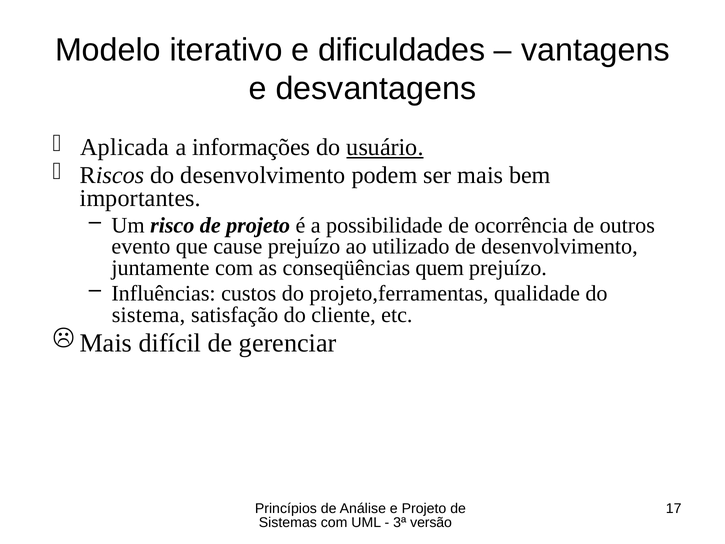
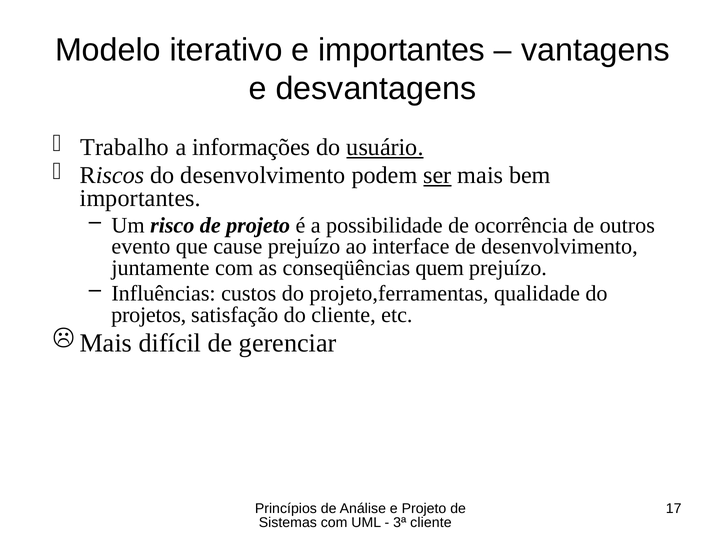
e dificuldades: dificuldades -> importantes
Aplicada: Aplicada -> Trabalho
ser underline: none -> present
utilizado: utilizado -> interface
sistema: sistema -> projetos
3ª versão: versão -> cliente
